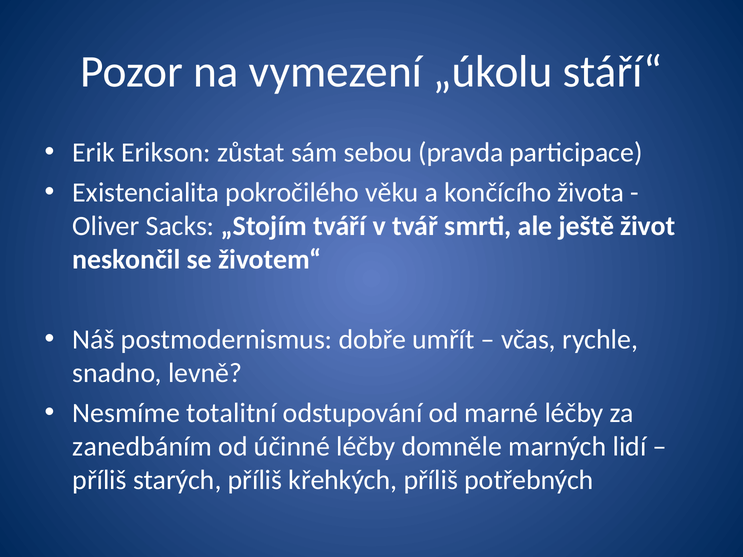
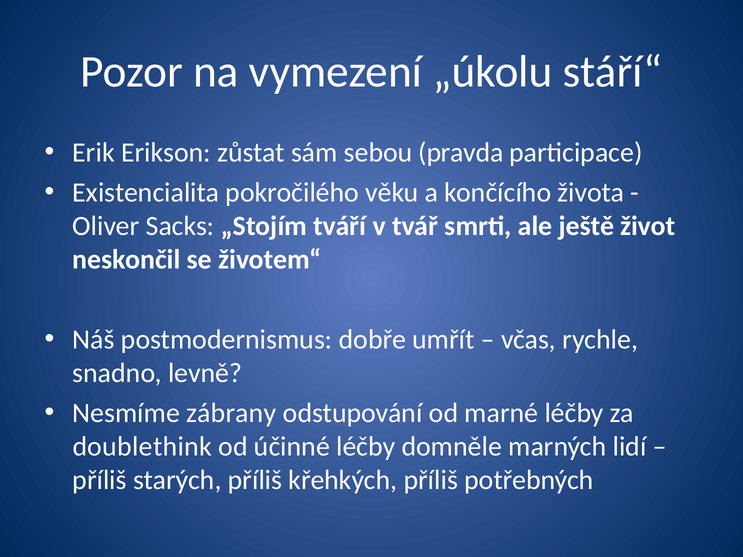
totalitní: totalitní -> zábrany
zanedbáním: zanedbáním -> doublethink
